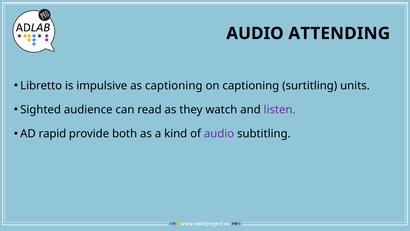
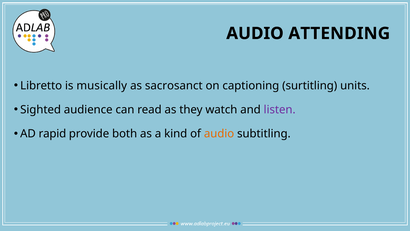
impulsive: impulsive -> musically
as captioning: captioning -> sacrosanct
audio at (219, 134) colour: purple -> orange
